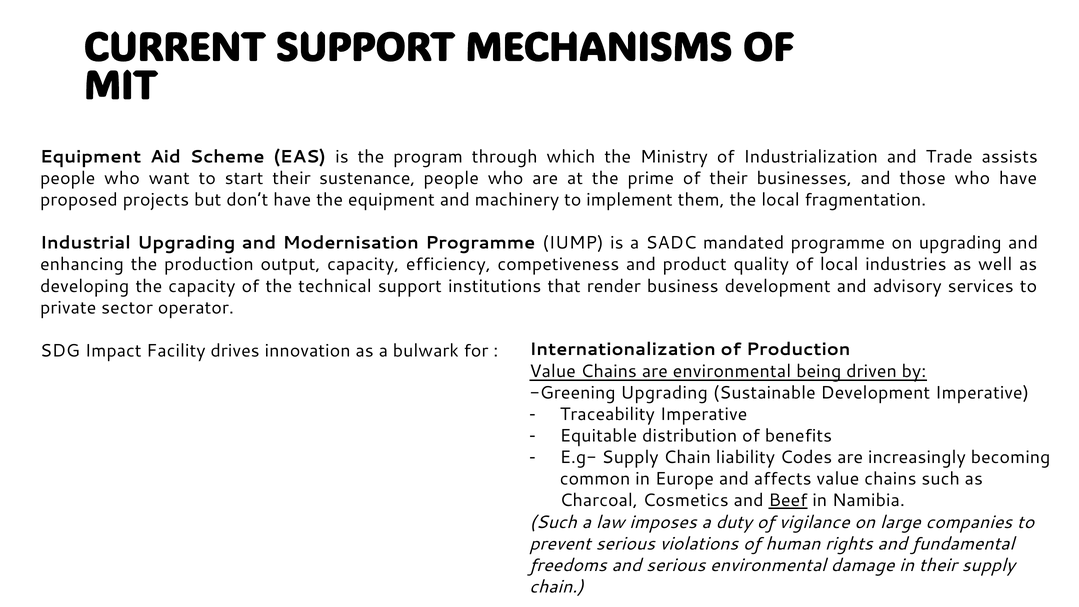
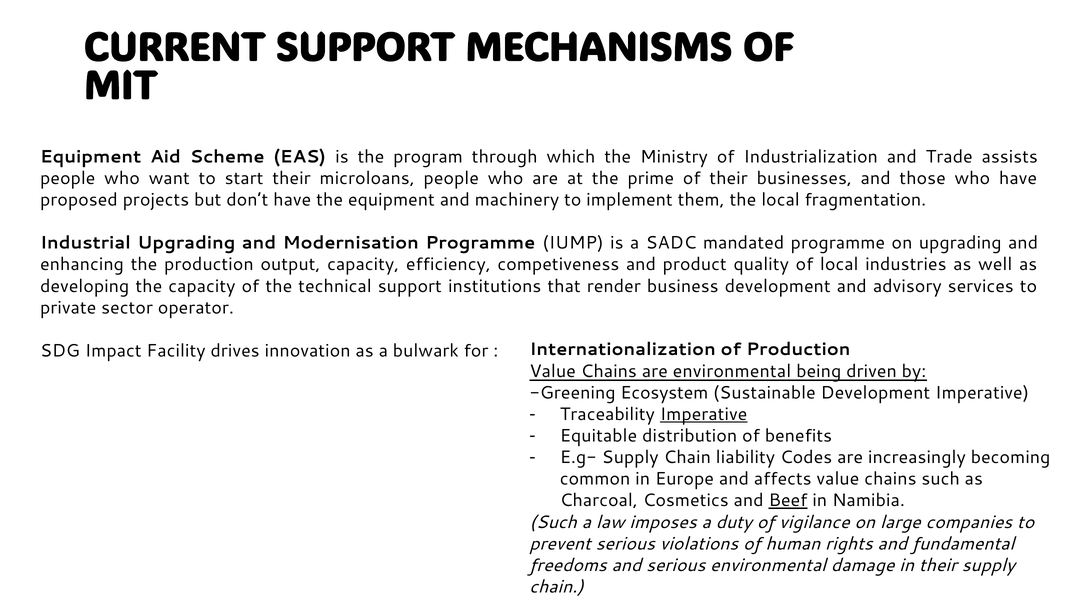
sustenance: sustenance -> microloans
Greening Upgrading: Upgrading -> Ecosystem
Imperative at (704, 414) underline: none -> present
